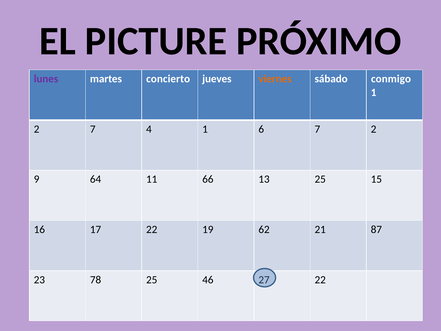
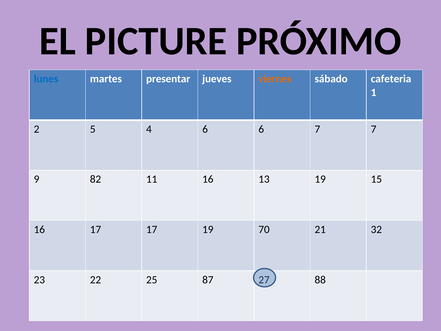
lunes colour: purple -> blue
concierto: concierto -> presentar
conmigo: conmigo -> cafeteria
2 7: 7 -> 5
4 1: 1 -> 6
7 2: 2 -> 7
64: 64 -> 82
11 66: 66 -> 16
13 25: 25 -> 19
17 22: 22 -> 17
62: 62 -> 70
87: 87 -> 32
78: 78 -> 22
46: 46 -> 87
22 at (320, 280): 22 -> 88
